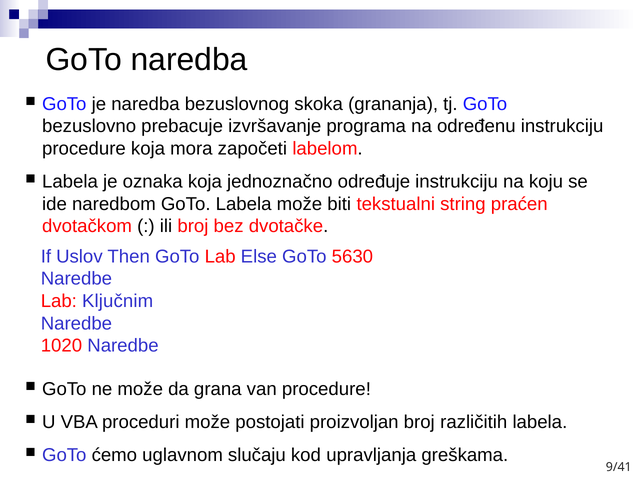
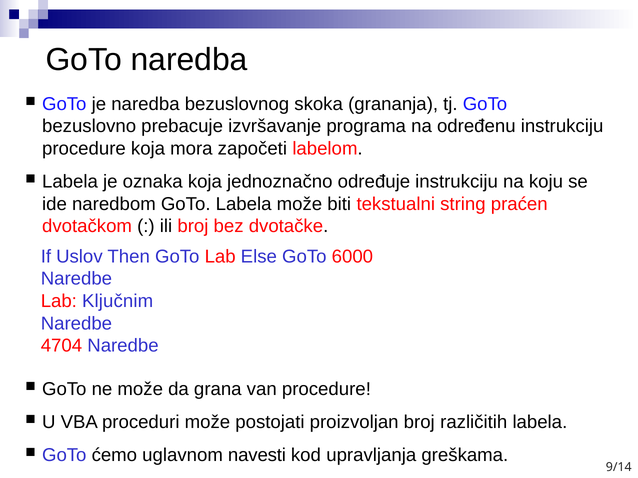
5630: 5630 -> 6000
1020: 1020 -> 4704
slučaju: slučaju -> navesti
9/41: 9/41 -> 9/14
